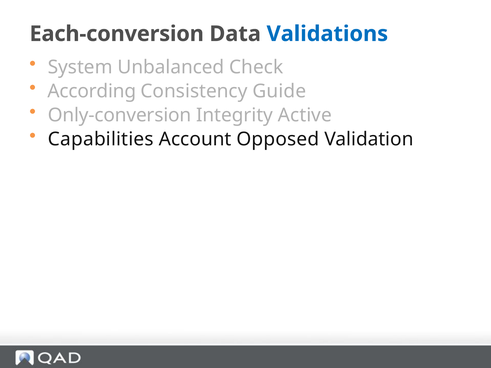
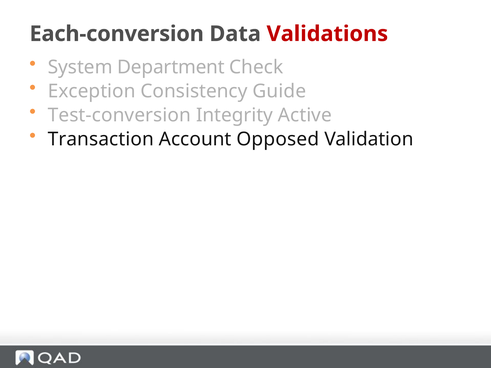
Validations colour: blue -> red
Unbalanced: Unbalanced -> Department
According: According -> Exception
Only-conversion: Only-conversion -> Test-conversion
Capabilities: Capabilities -> Transaction
